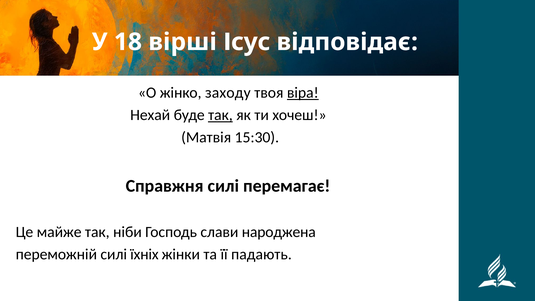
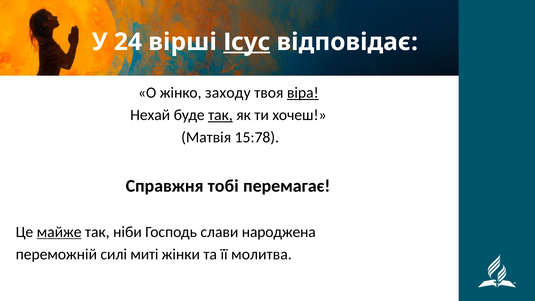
18: 18 -> 24
Ісус underline: none -> present
15:30: 15:30 -> 15:78
Справжня силі: силі -> тобі
майже underline: none -> present
їхніх: їхніх -> миті
падають: падають -> молитва
